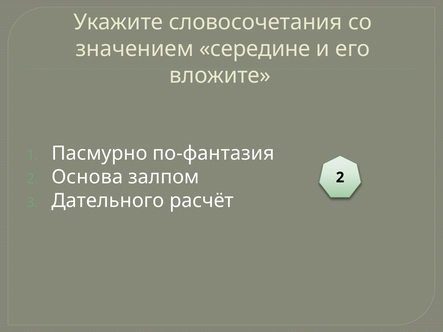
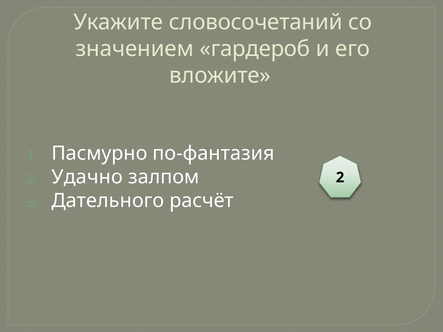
словосочетания: словосочетания -> словосочетаний
середине: середине -> гардероб
Основа: Основа -> Удачно
